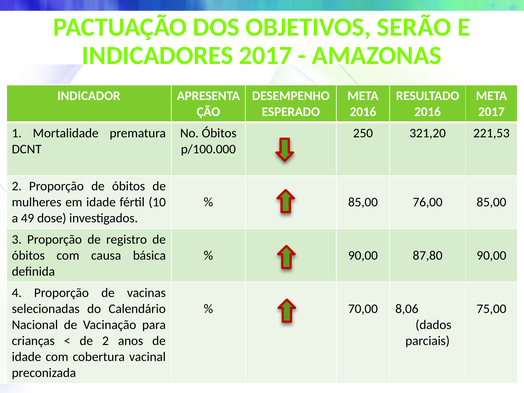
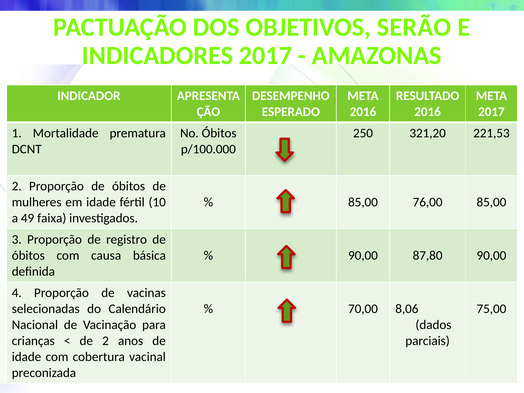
dose: dose -> faixa
